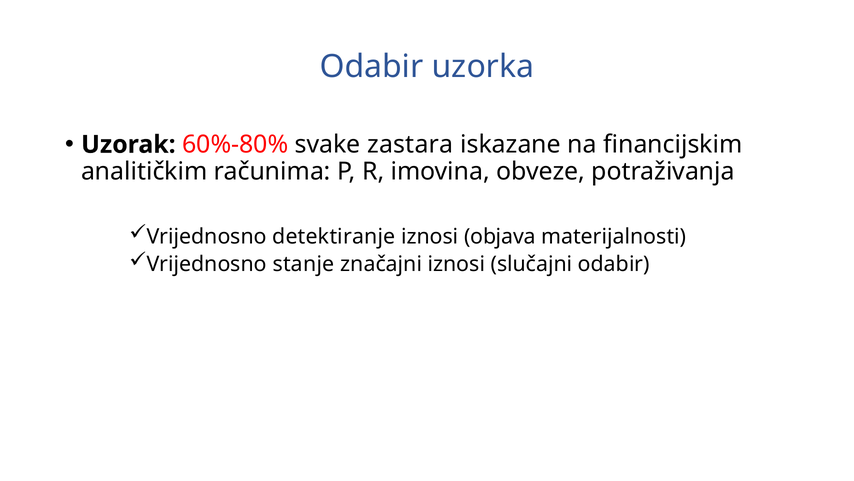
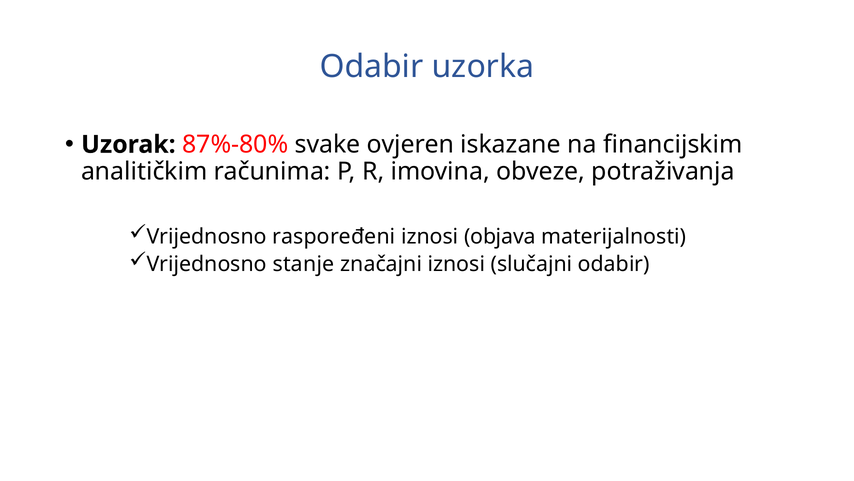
60%-80%: 60%-80% -> 87%-80%
zastara: zastara -> ovjeren
detektiranje: detektiranje -> raspoređeni
